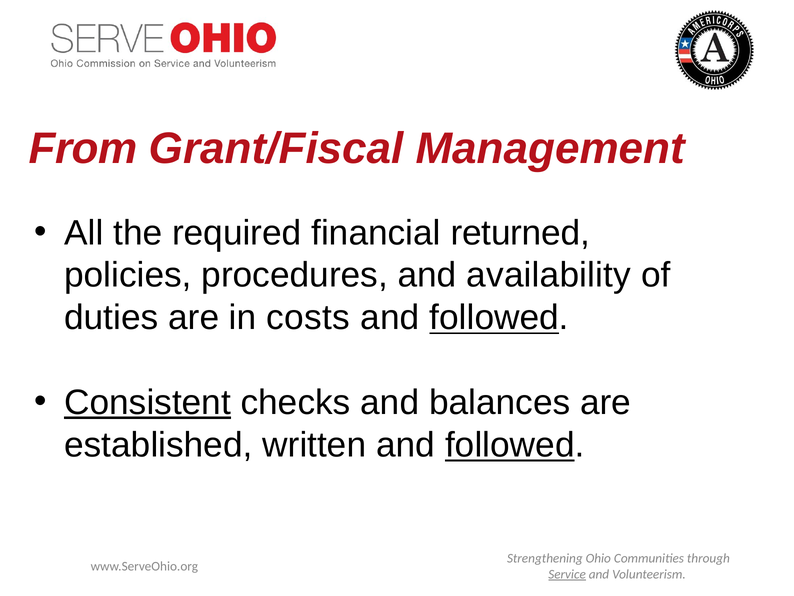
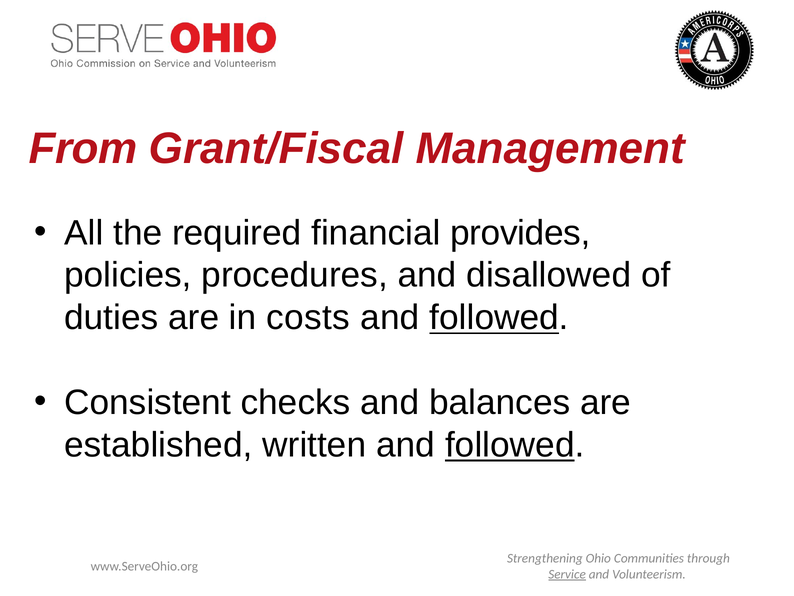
returned: returned -> provides
availability: availability -> disallowed
Consistent underline: present -> none
